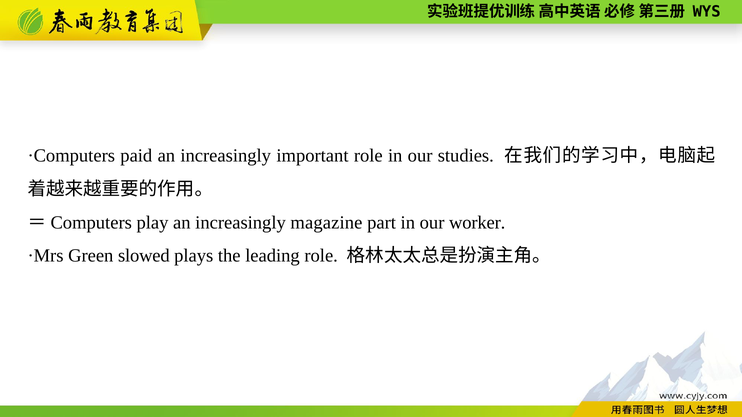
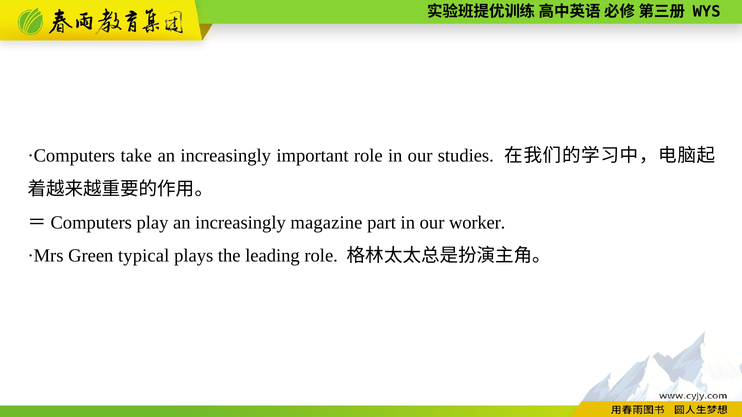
paid: paid -> take
slowed: slowed -> typical
